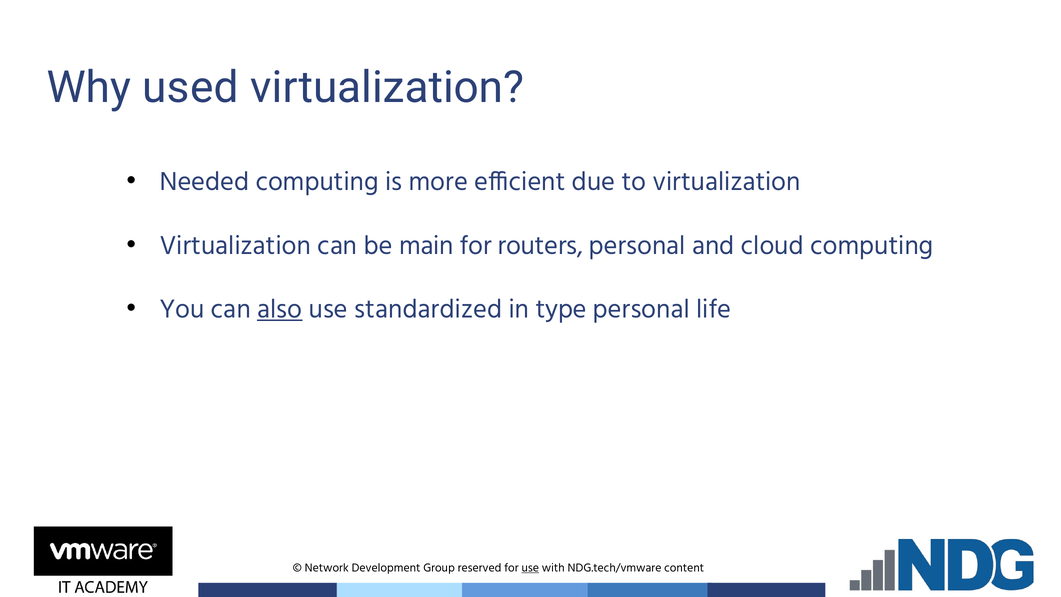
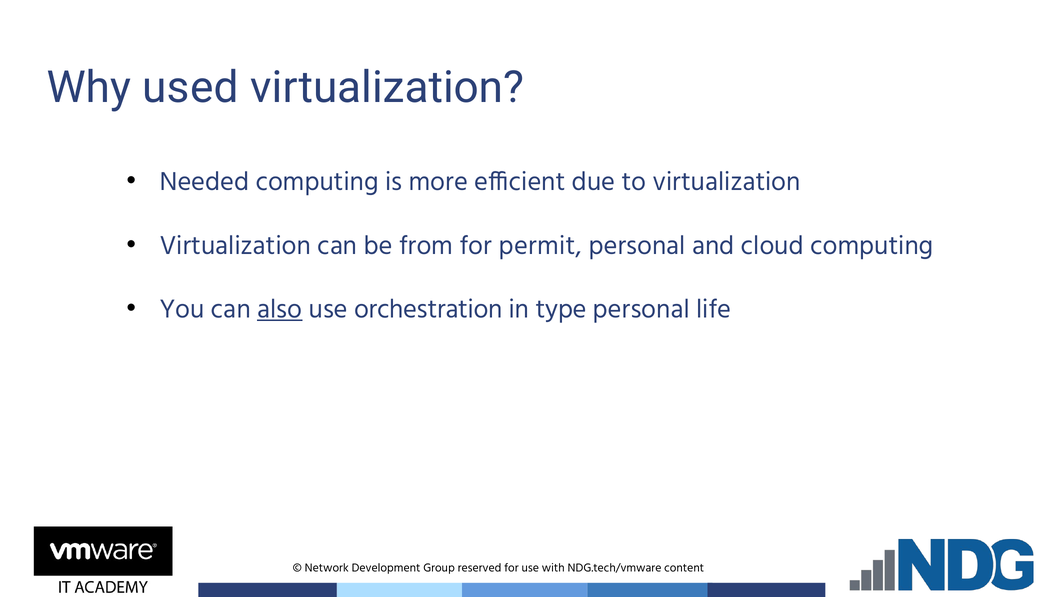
main: main -> from
routers: routers -> permit
standardized: standardized -> orchestration
use at (530, 568) underline: present -> none
